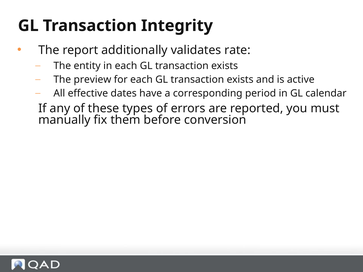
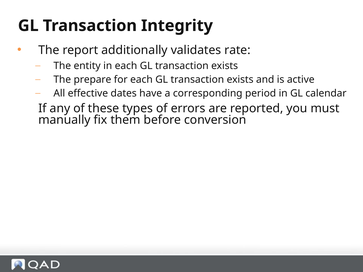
preview: preview -> prepare
